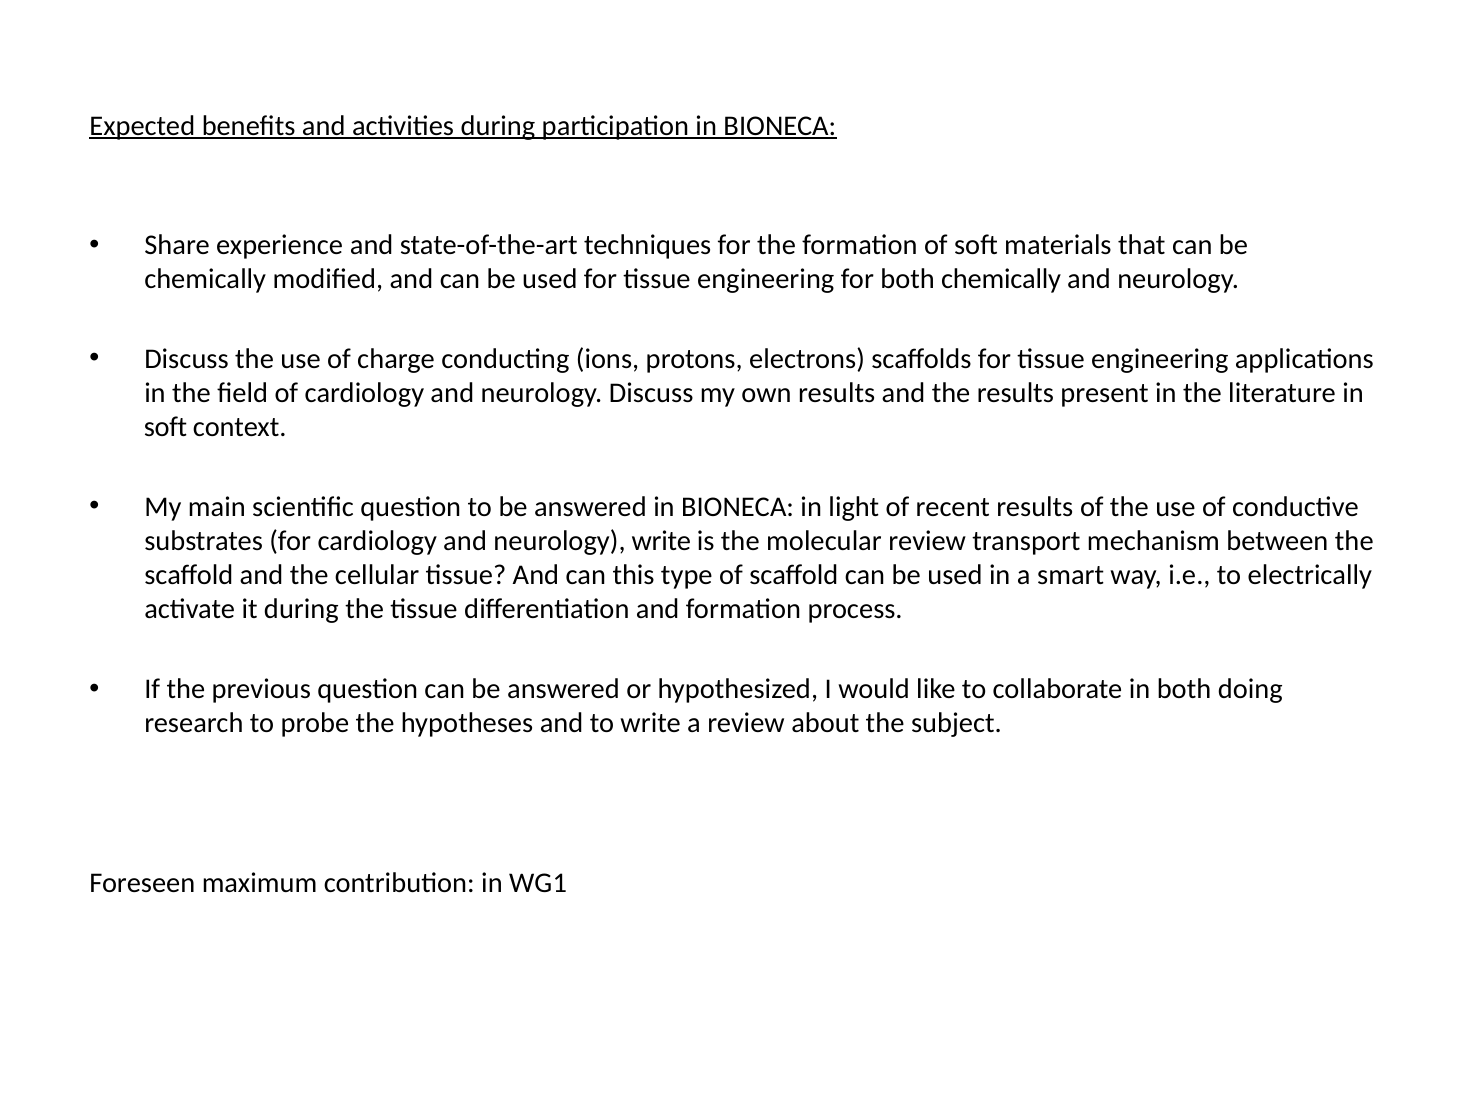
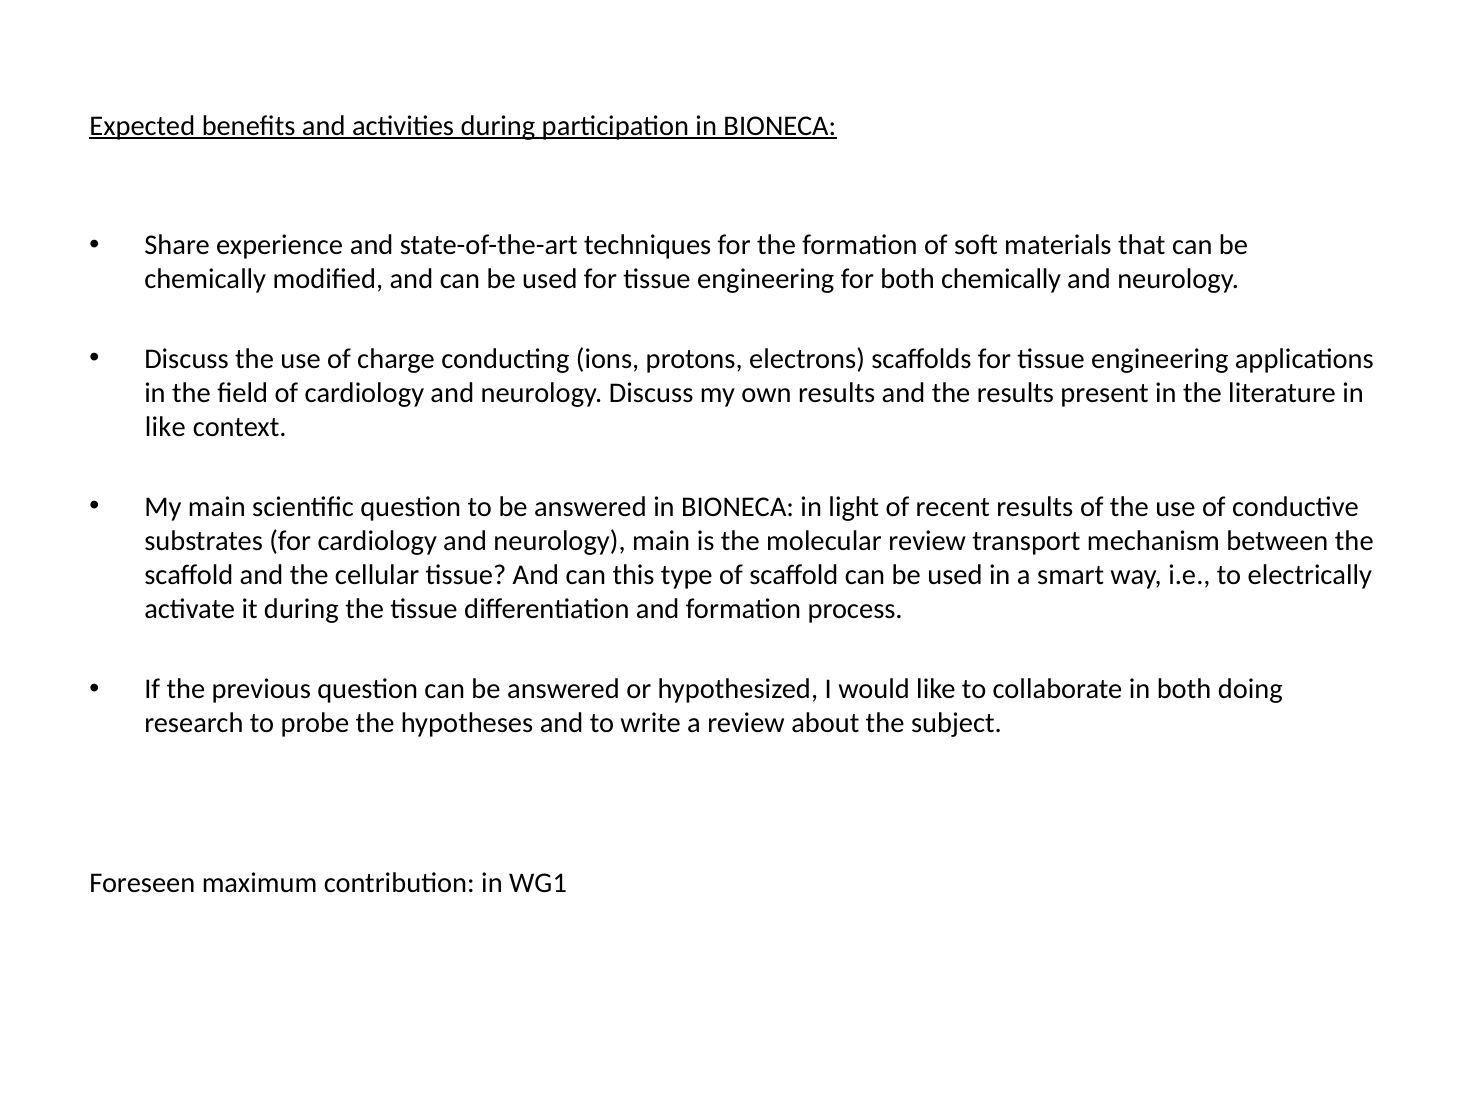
soft at (166, 427): soft -> like
neurology write: write -> main
